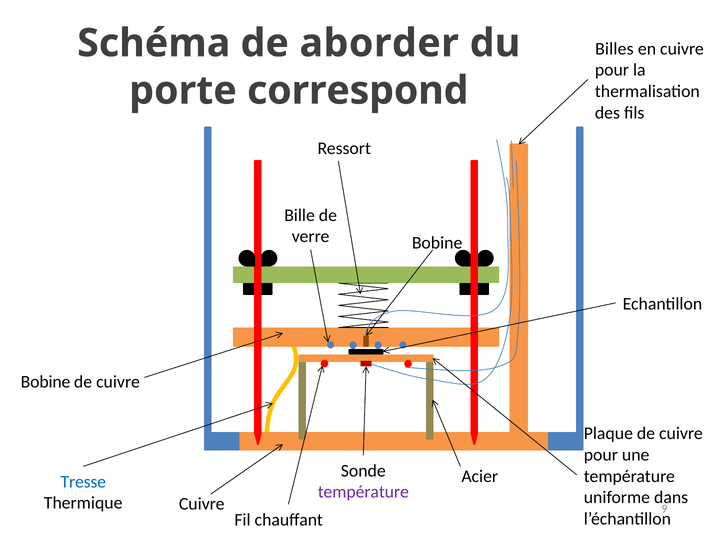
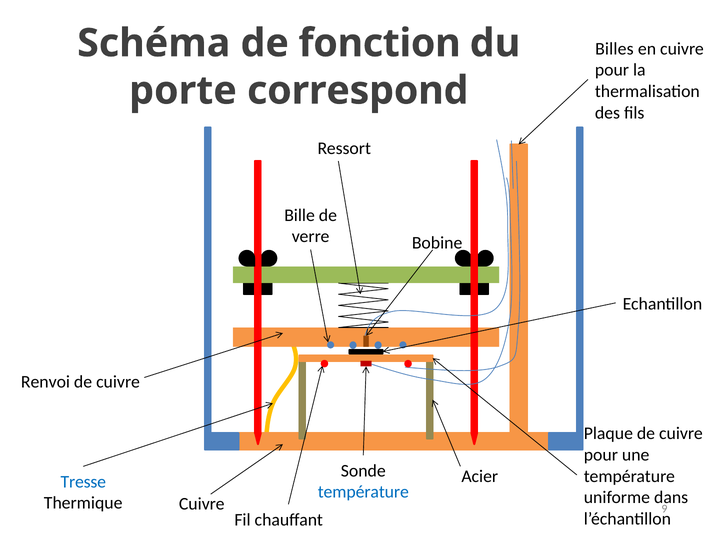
aborder: aborder -> fonction
Bobine at (46, 381): Bobine -> Renvoi
température at (363, 492) colour: purple -> blue
